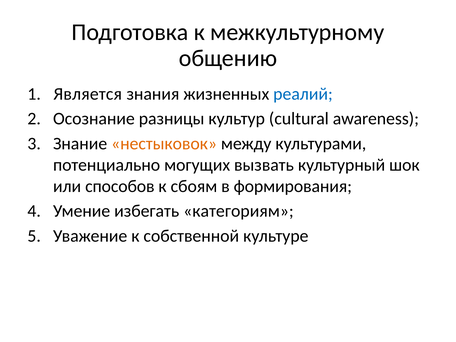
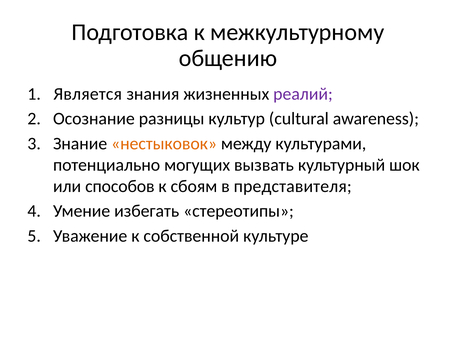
реалий colour: blue -> purple
формирования: формирования -> представителя
категориям: категориям -> стереотипы
